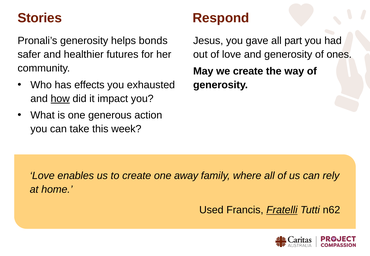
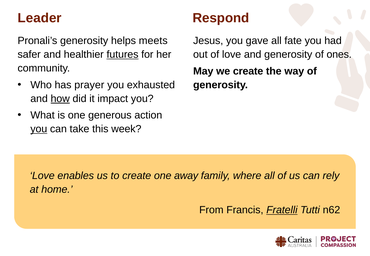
Stories: Stories -> Leader
bonds: bonds -> meets
part: part -> fate
futures underline: none -> present
effects: effects -> prayer
you at (39, 129) underline: none -> present
Used: Used -> From
